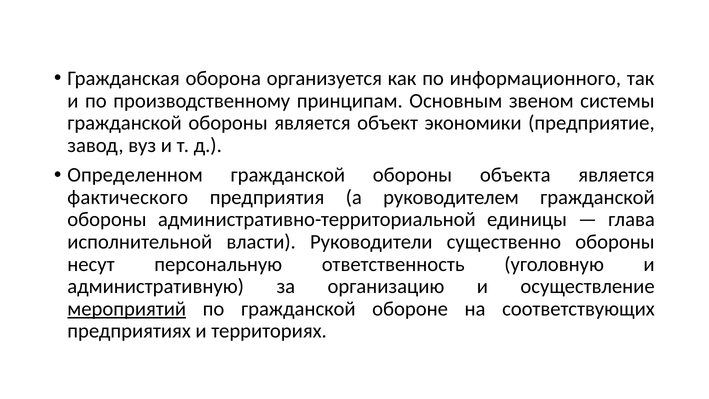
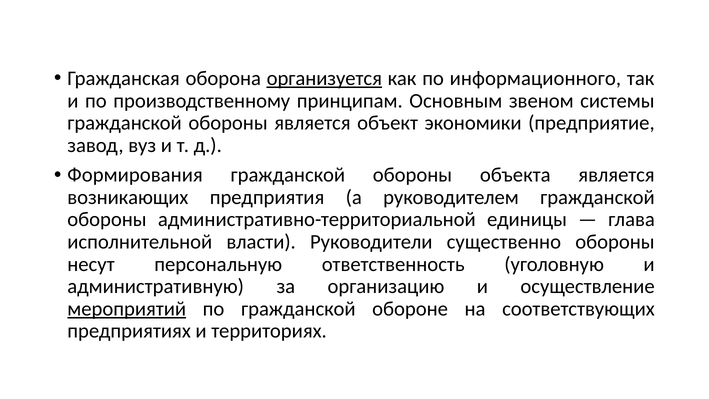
организуется underline: none -> present
Определенном: Определенном -> Формирования
фактического: фактического -> возникающих
